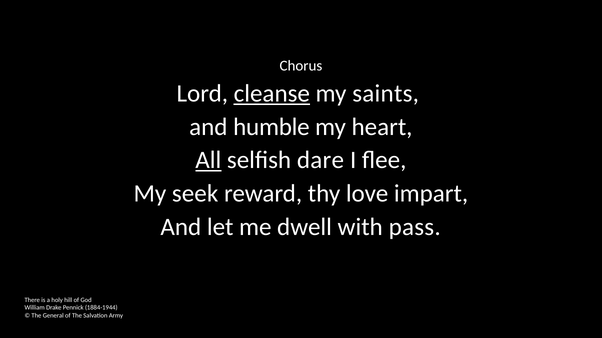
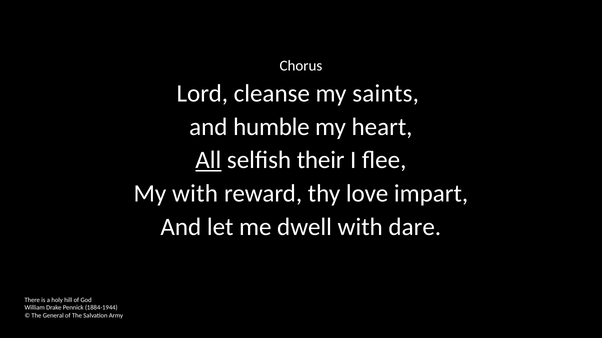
cleanse underline: present -> none
dare: dare -> their
My seek: seek -> with
pass: pass -> dare
